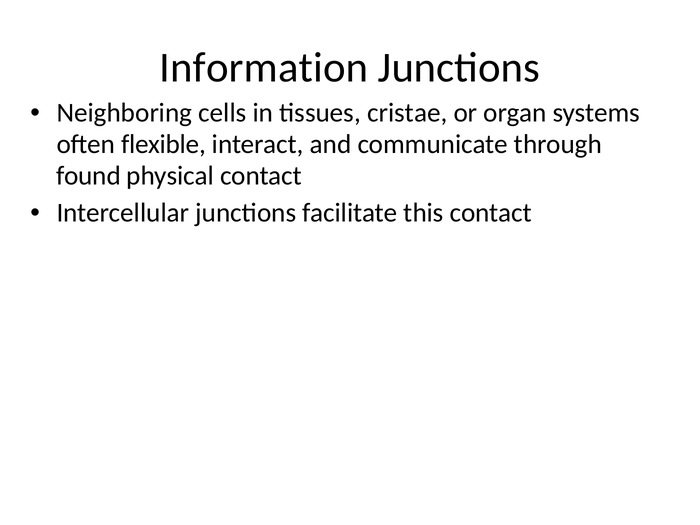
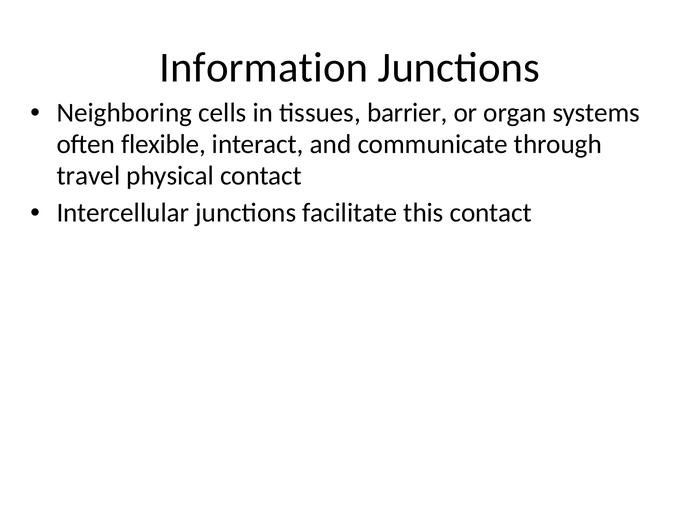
cristae: cristae -> barrier
found: found -> travel
